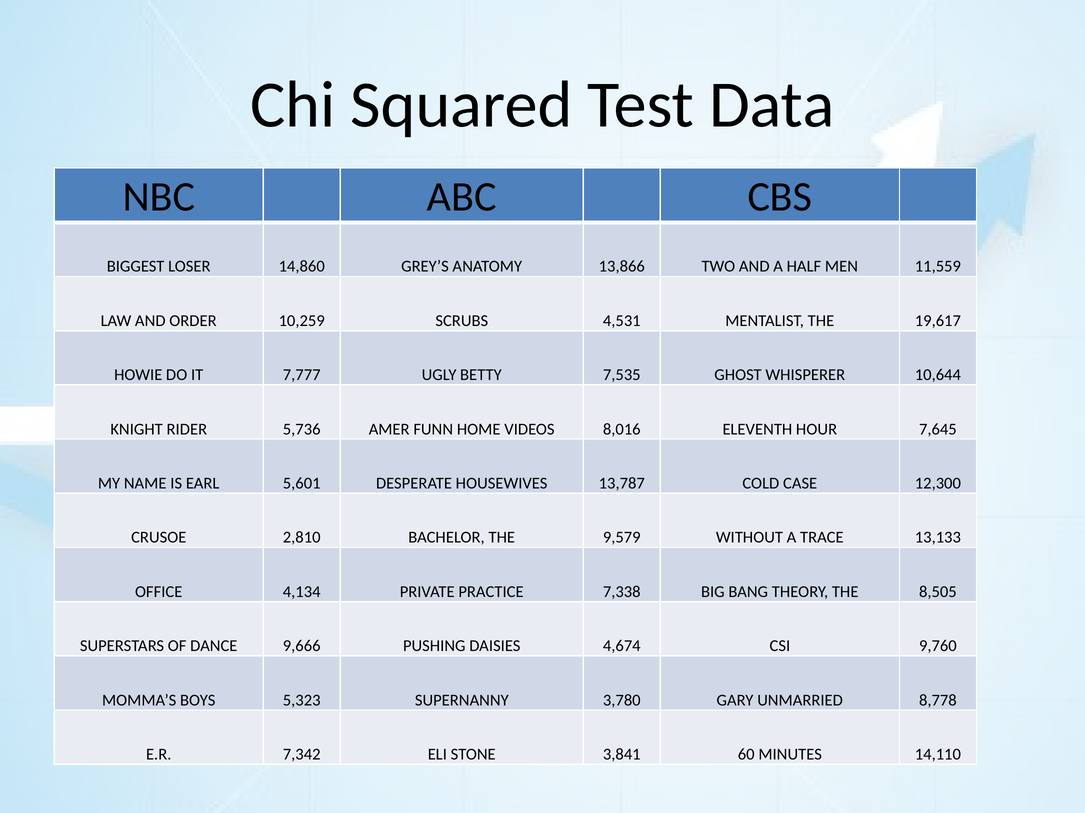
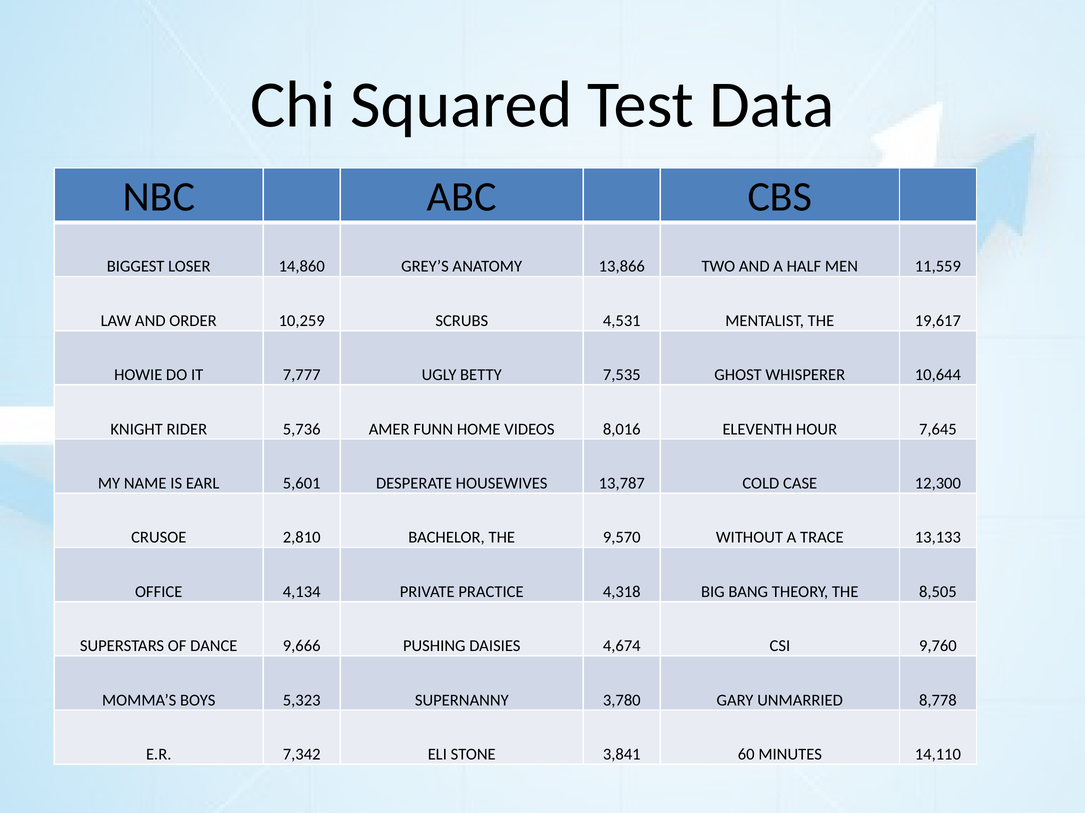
9,579: 9,579 -> 9,570
7,338: 7,338 -> 4,318
